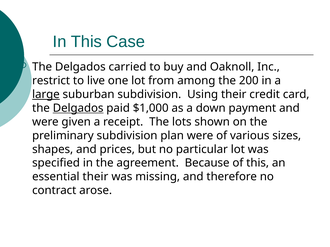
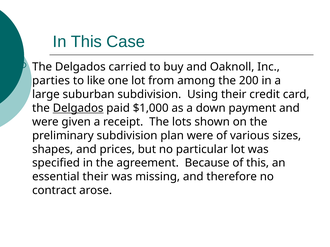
restrict: restrict -> parties
live: live -> like
large underline: present -> none
